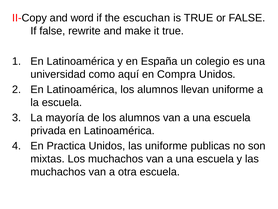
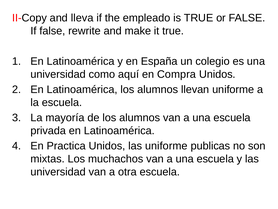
word: word -> lleva
escuchan: escuchan -> empleado
muchachos at (58, 172): muchachos -> universidad
